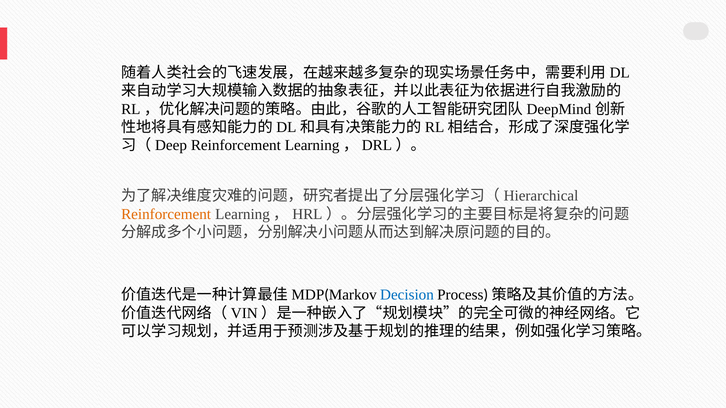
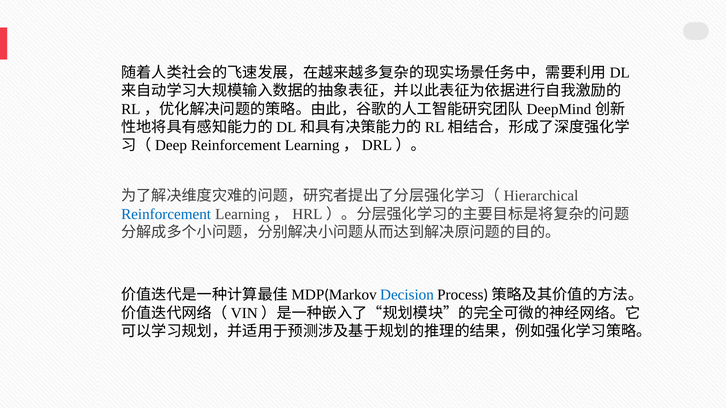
Reinforcement at (166, 214) colour: orange -> blue
